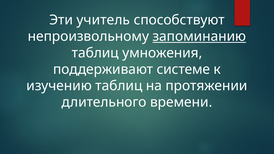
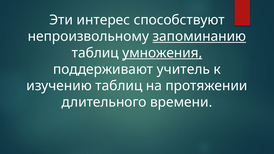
учитель: учитель -> интерес
умножения underline: none -> present
системе: системе -> учитель
